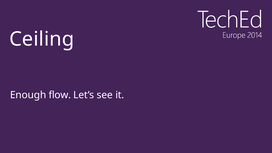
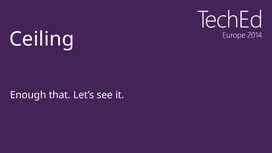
flow: flow -> that
